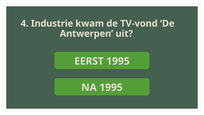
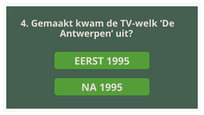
Industrie: Industrie -> Gemaakt
TV-vond: TV-vond -> TV-welk
